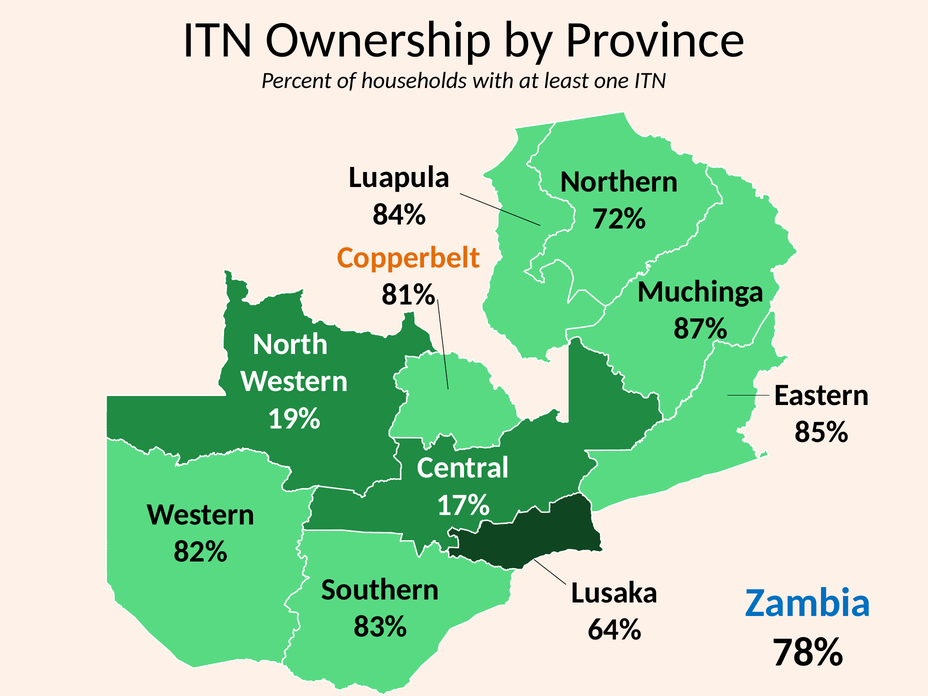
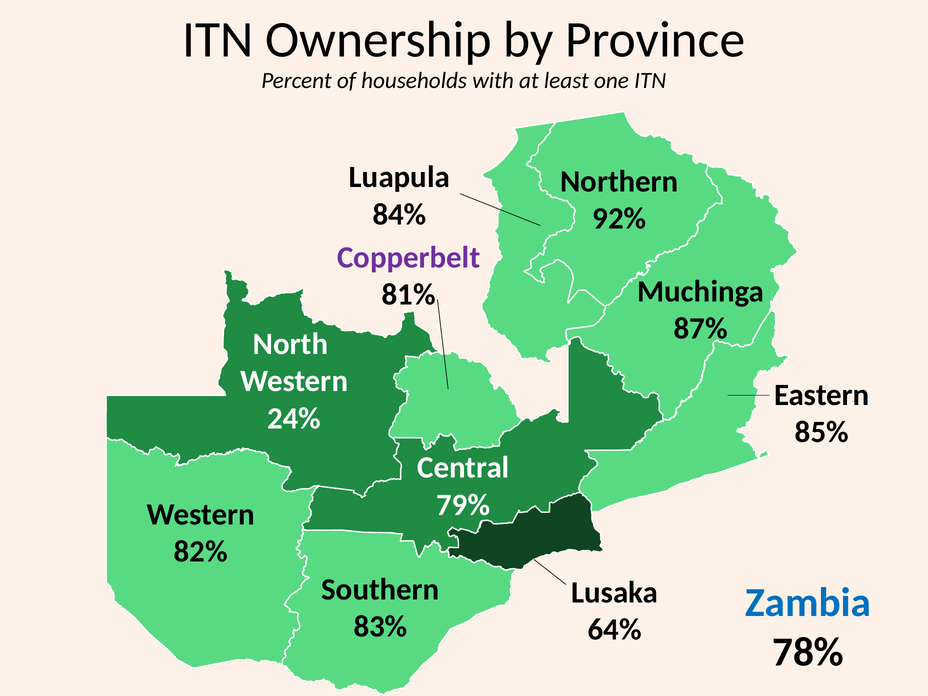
72%: 72% -> 92%
Copperbelt colour: orange -> purple
19%: 19% -> 24%
17%: 17% -> 79%
